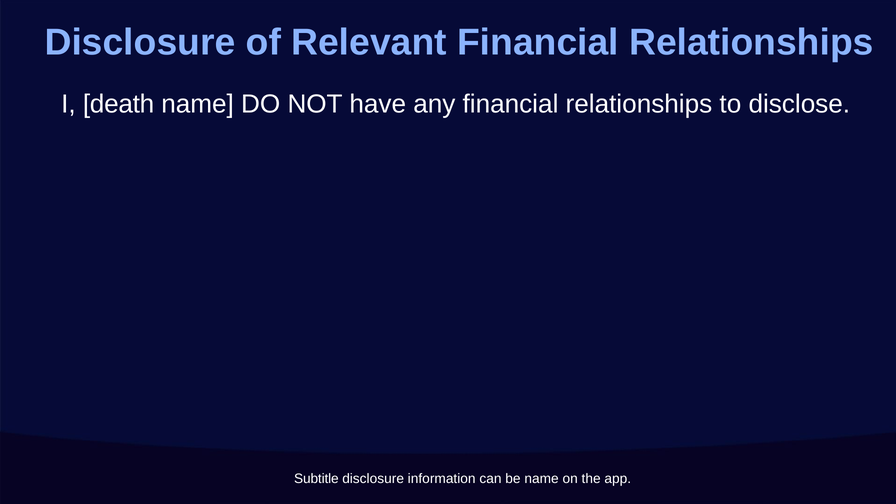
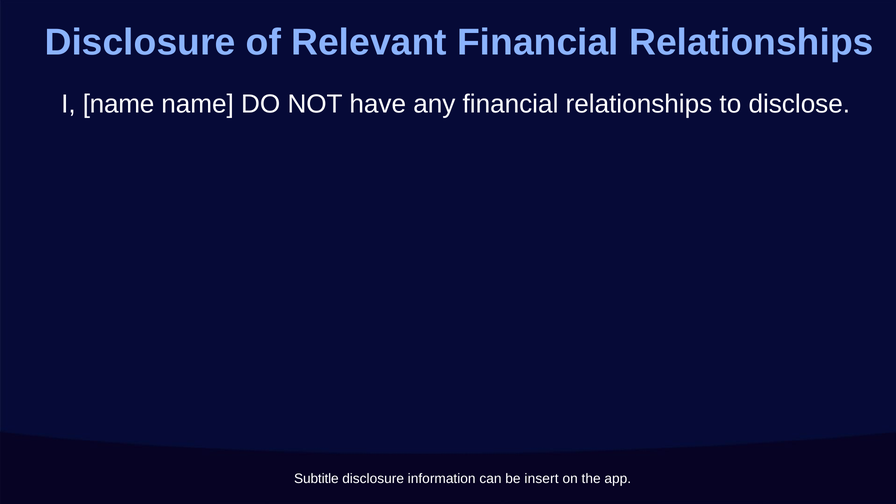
I death: death -> name
be name: name -> insert
